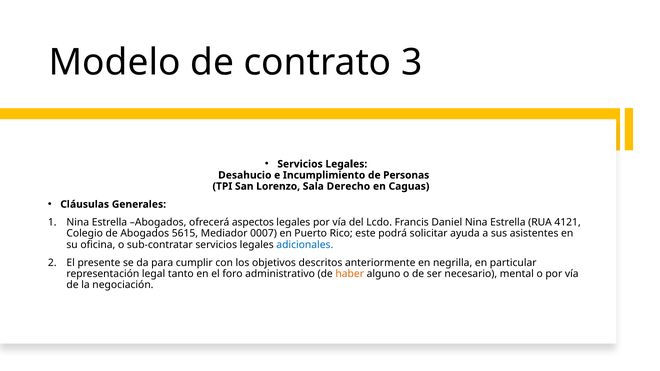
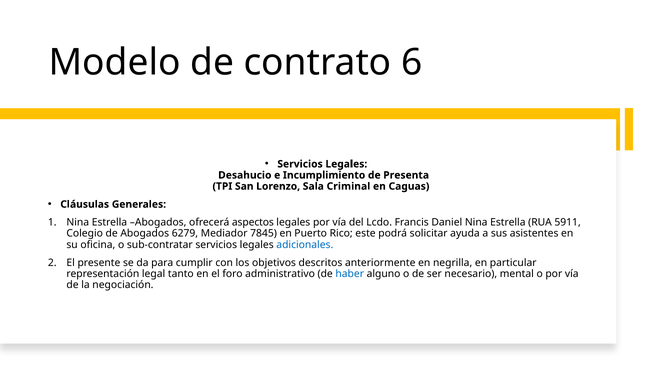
3: 3 -> 6
Personas: Personas -> Presenta
Derecho: Derecho -> Criminal
4121: 4121 -> 5911
5615: 5615 -> 6279
0007: 0007 -> 7845
haber colour: orange -> blue
